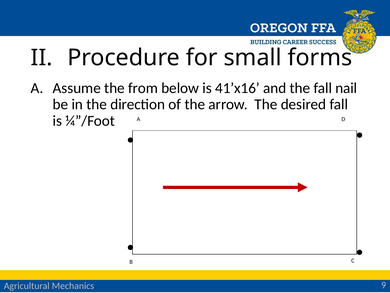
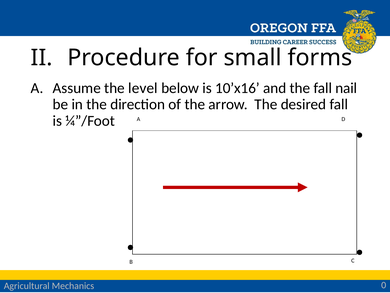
from: from -> level
41’x16: 41’x16 -> 10’x16
9: 9 -> 0
